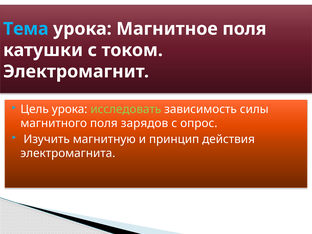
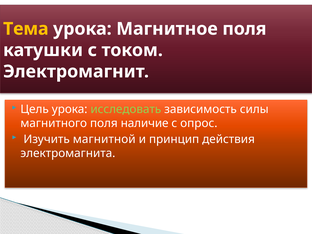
Тема colour: light blue -> yellow
зарядов: зарядов -> наличие
магнитную: магнитную -> магнитной
